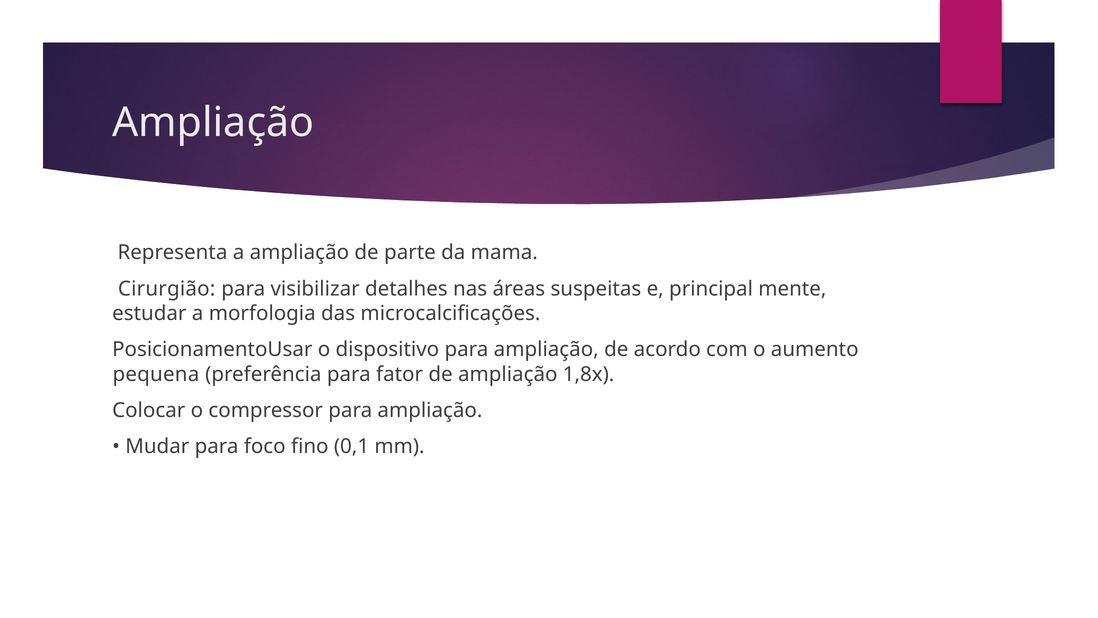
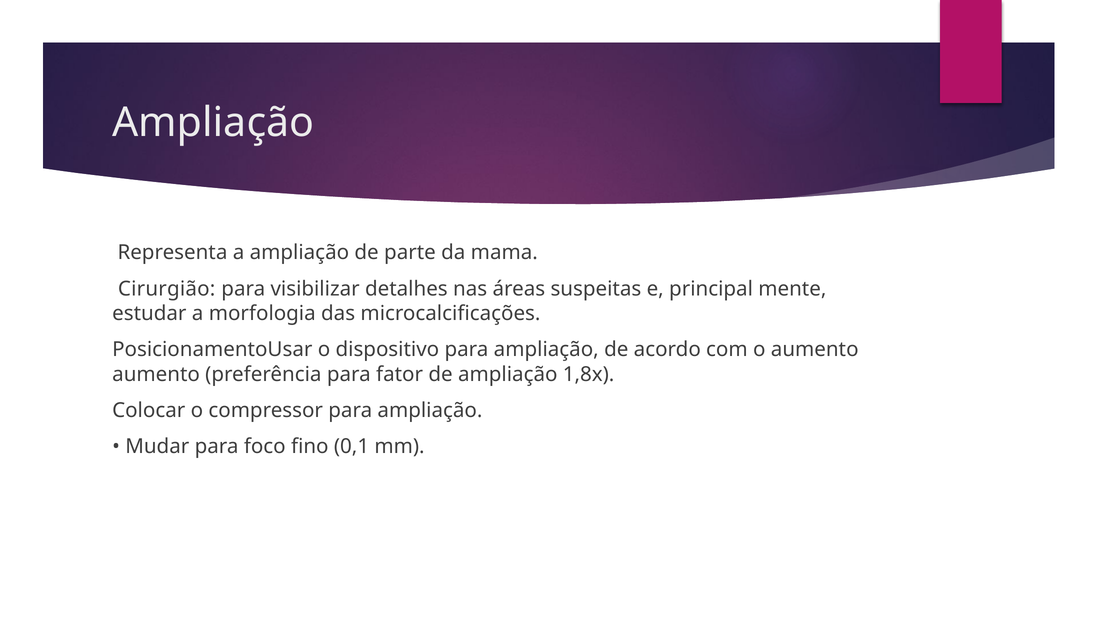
pequena at (156, 374): pequena -> aumento
